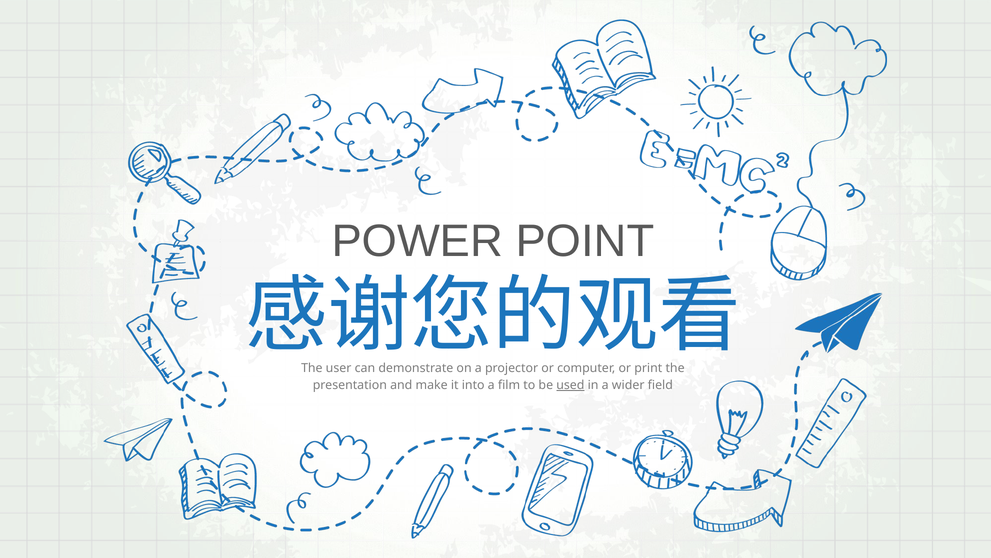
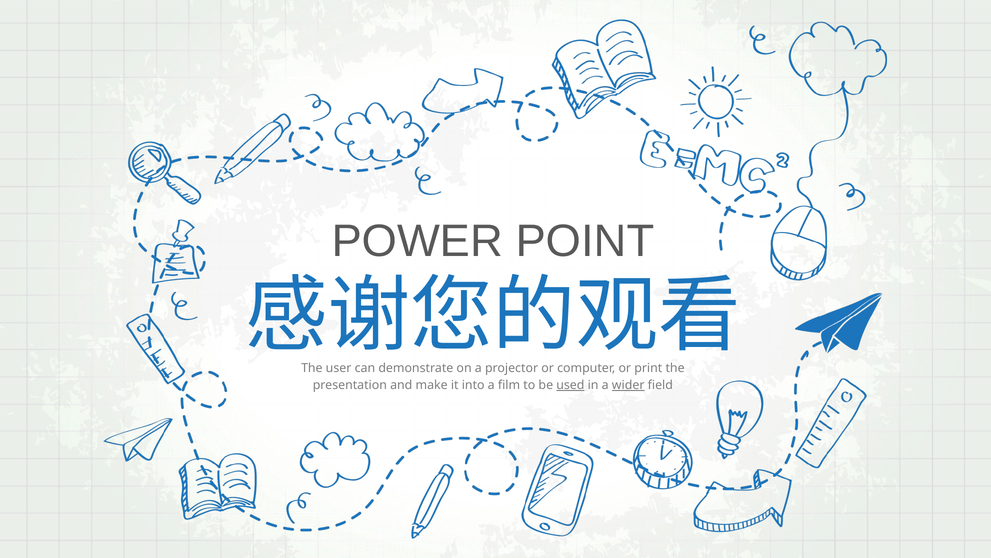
wider underline: none -> present
